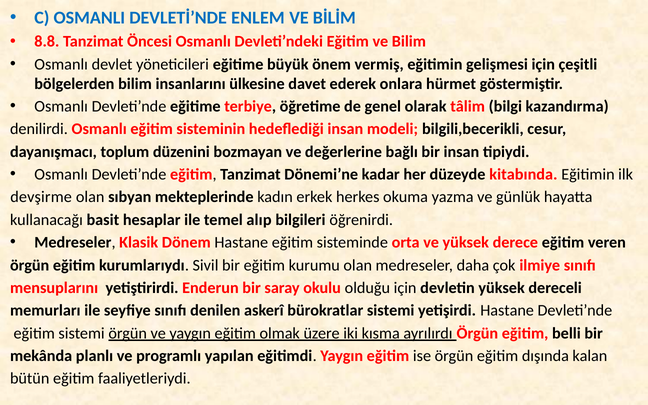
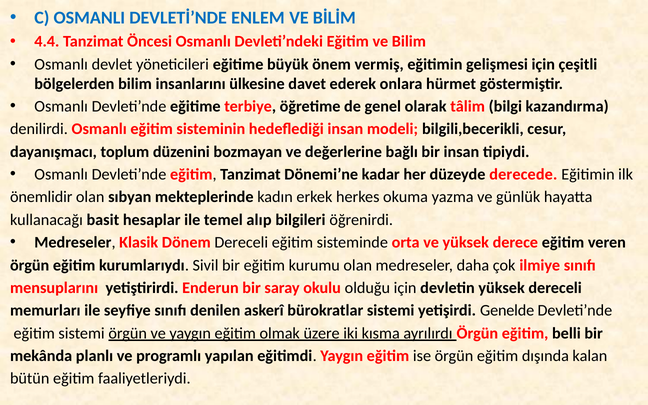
8.8: 8.8 -> 4.4
kitabında: kitabında -> derecede
devşirme: devşirme -> önemlidir
Dönem Hastane: Hastane -> Dereceli
yetişirdi Hastane: Hastane -> Genelde
